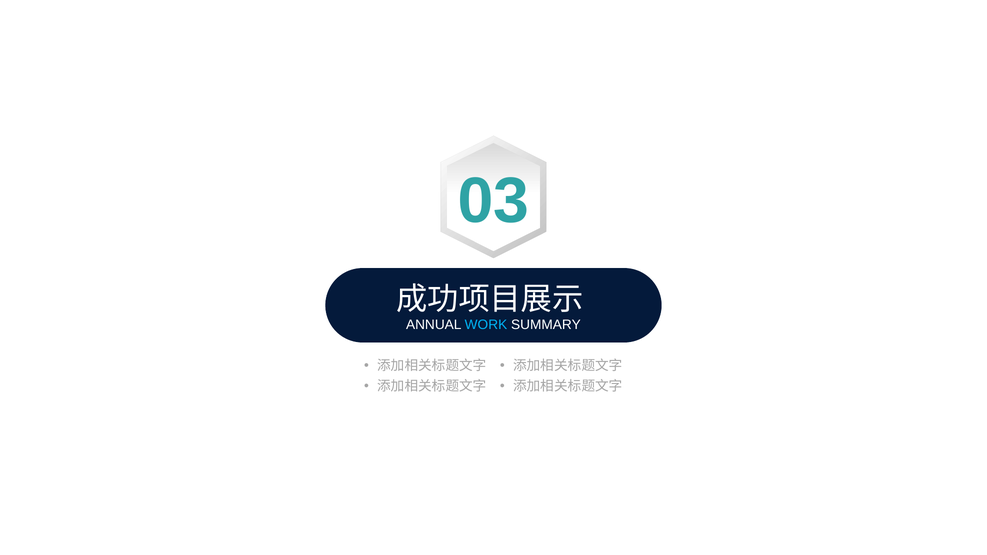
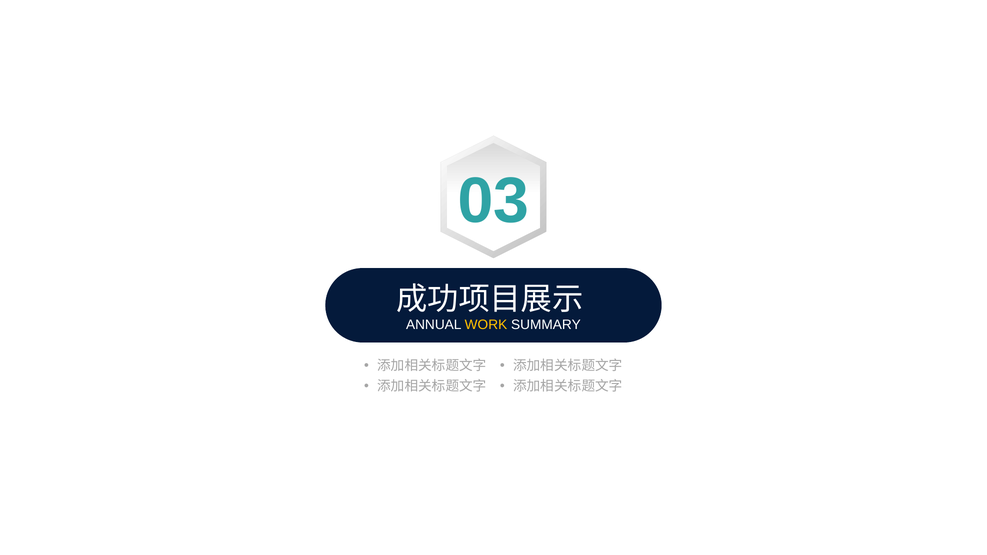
WORK colour: light blue -> yellow
